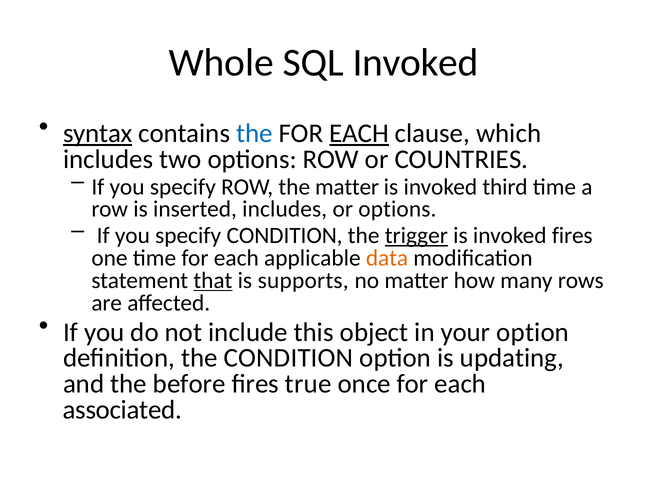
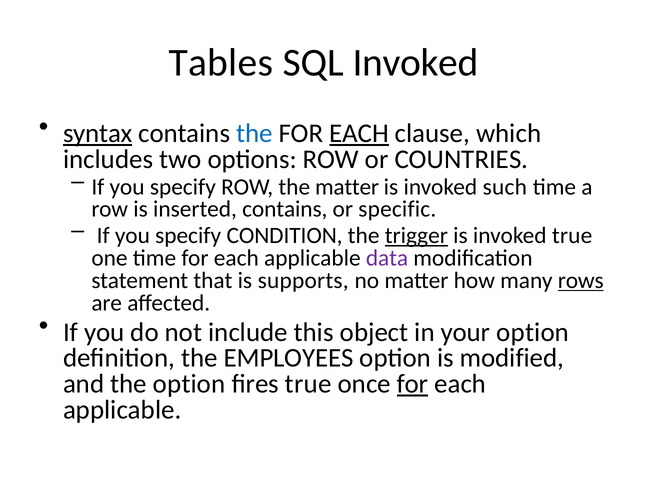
Whole: Whole -> Tables
third: third -> such
inserted includes: includes -> contains
or options: options -> specific
invoked fires: fires -> true
data colour: orange -> purple
that underline: present -> none
rows underline: none -> present
the CONDITION: CONDITION -> EMPLOYEES
updating: updating -> modified
the before: before -> option
for at (413, 384) underline: none -> present
associated at (122, 410): associated -> applicable
